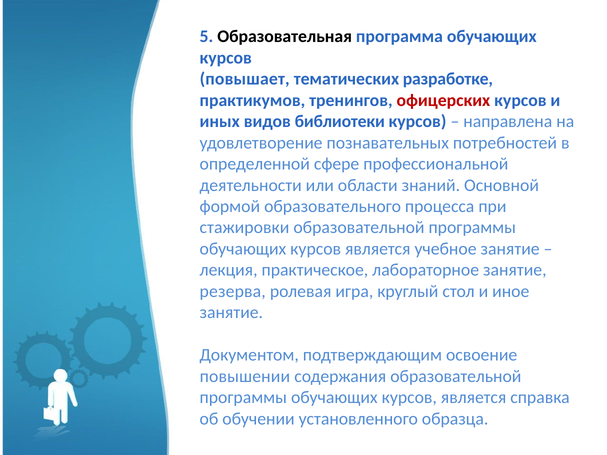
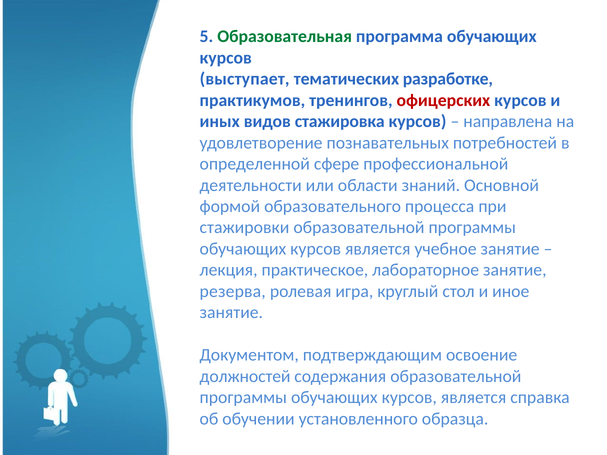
Образовательная colour: black -> green
повышает: повышает -> выступает
библиотеки: библиотеки -> стажировка
повышении: повышении -> должностей
